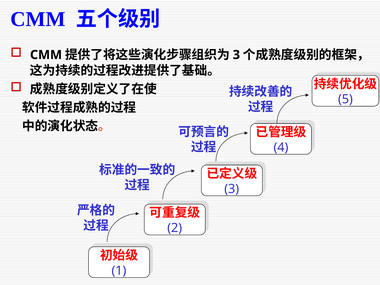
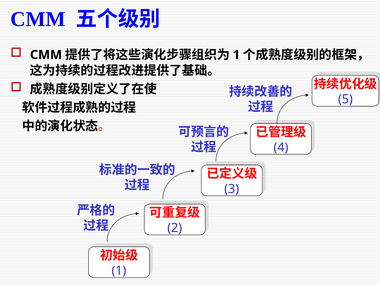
3 at (236, 55): 3 -> 1
